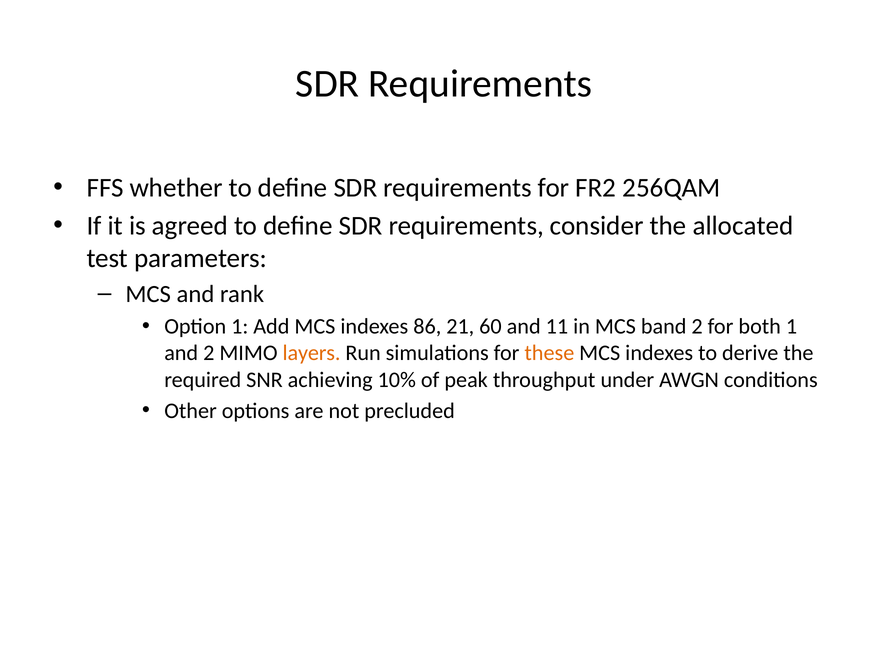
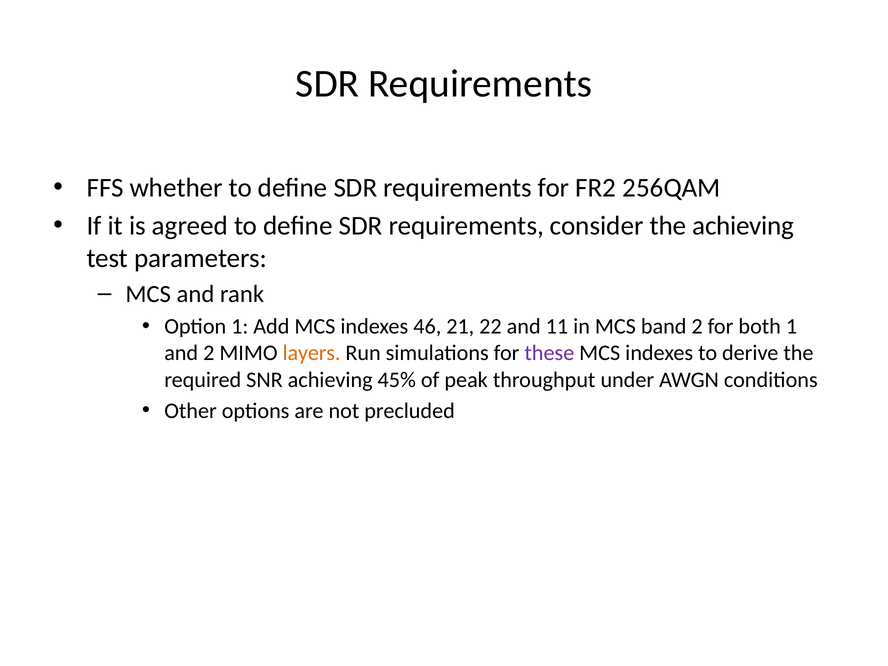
the allocated: allocated -> achieving
86: 86 -> 46
60: 60 -> 22
these colour: orange -> purple
10%: 10% -> 45%
